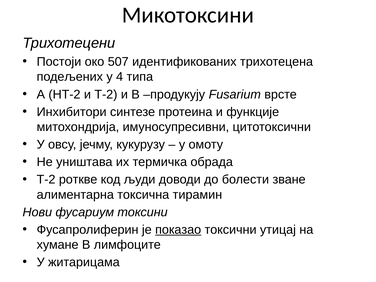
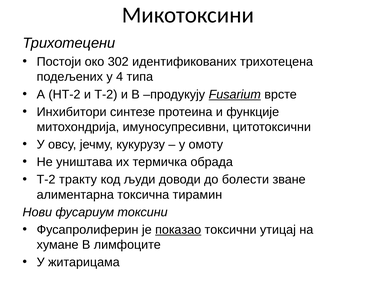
507: 507 -> 302
Fusarium underline: none -> present
роткве: роткве -> тракту
